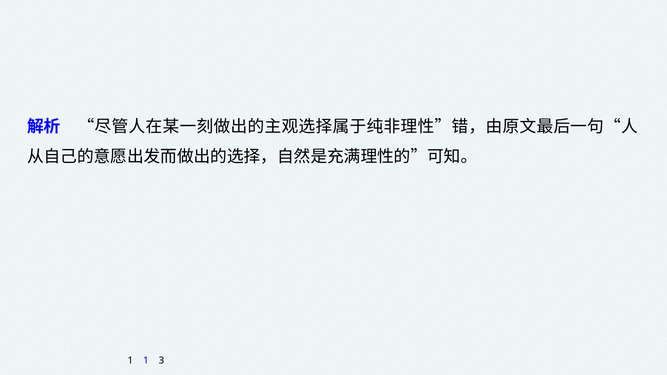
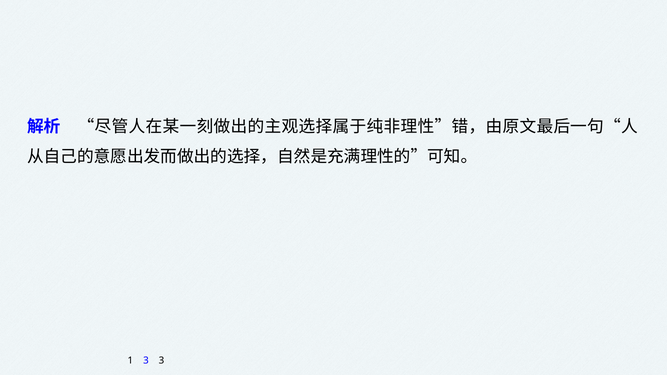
1 1: 1 -> 3
